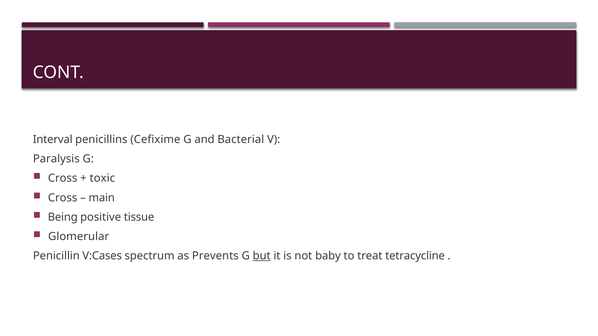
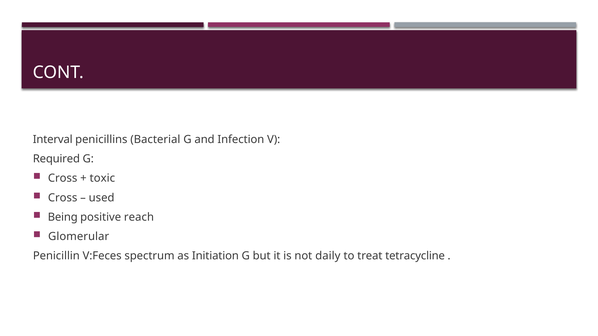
Cefixime: Cefixime -> Bacterial
Bacterial: Bacterial -> Infection
Paralysis: Paralysis -> Required
main: main -> used
tissue: tissue -> reach
V:Cases: V:Cases -> V:Feces
Prevents: Prevents -> Initiation
but underline: present -> none
baby: baby -> daily
